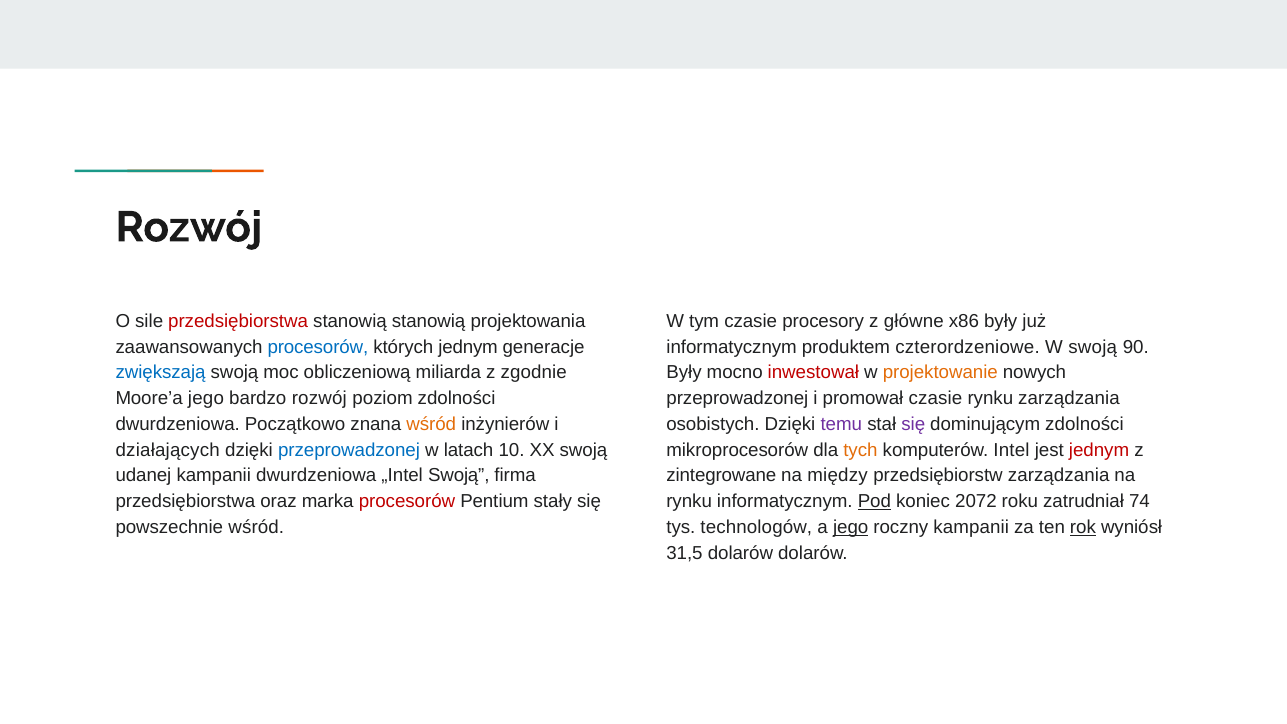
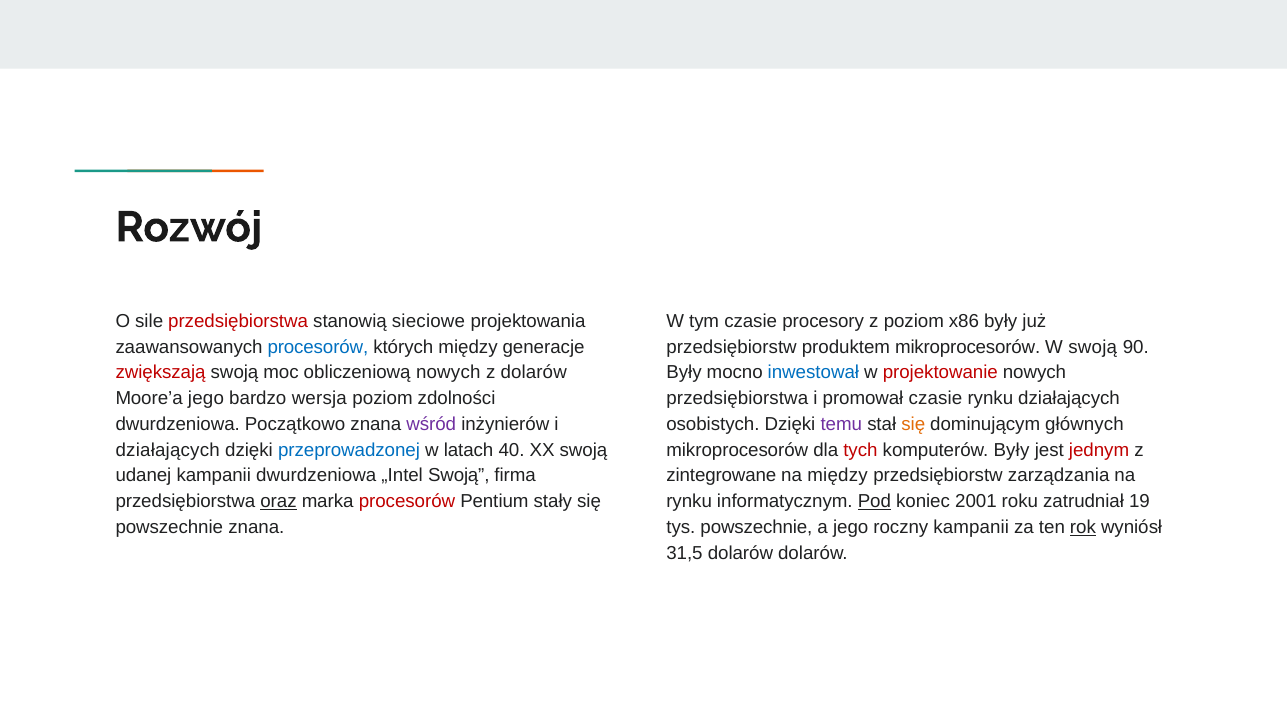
stanowią stanowią: stanowią -> sieciowe
z główne: główne -> poziom
których jednym: jednym -> między
informatycznym at (732, 347): informatycznym -> przedsiębiorstw
produktem czterordzeniowe: czterordzeniowe -> mikroprocesorów
zwiększają colour: blue -> red
obliczeniową miliarda: miliarda -> nowych
z zgodnie: zgodnie -> dolarów
inwestował colour: red -> blue
projektowanie colour: orange -> red
bardzo rozwój: rozwój -> wersja
przeprowadzonej at (737, 399): przeprowadzonej -> przedsiębiorstwa
rynku zarządzania: zarządzania -> działających
wśród at (431, 424) colour: orange -> purple
się at (913, 424) colour: purple -> orange
dominującym zdolności: zdolności -> głównych
10: 10 -> 40
tych colour: orange -> red
komputerów Intel: Intel -> Były
oraz underline: none -> present
2072: 2072 -> 2001
74: 74 -> 19
powszechnie wśród: wśród -> znana
tys technologów: technologów -> powszechnie
jego at (851, 527) underline: present -> none
